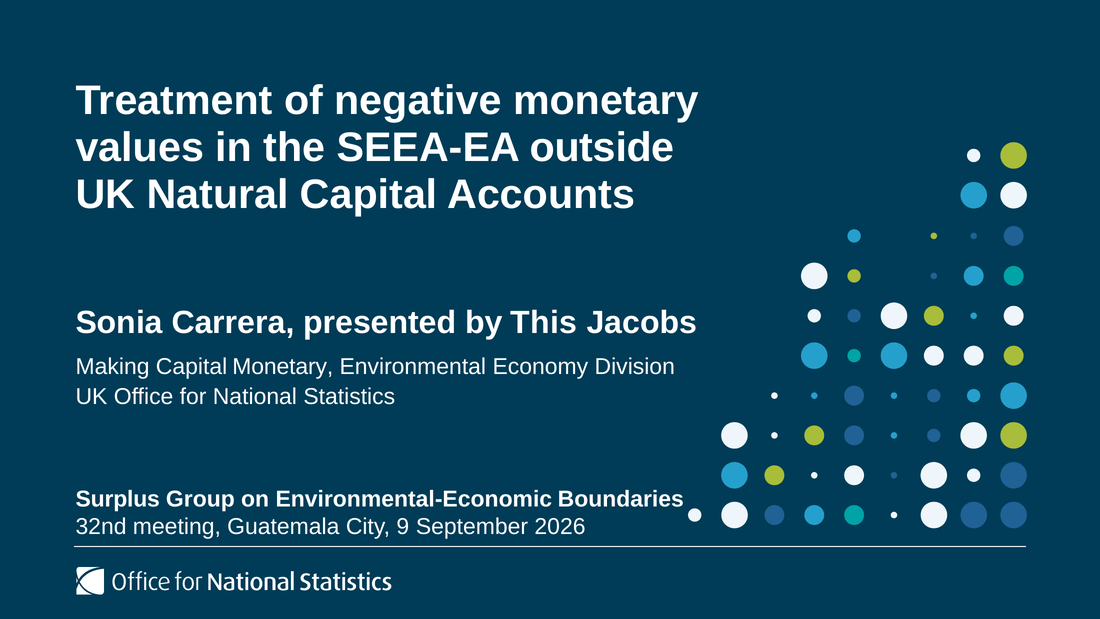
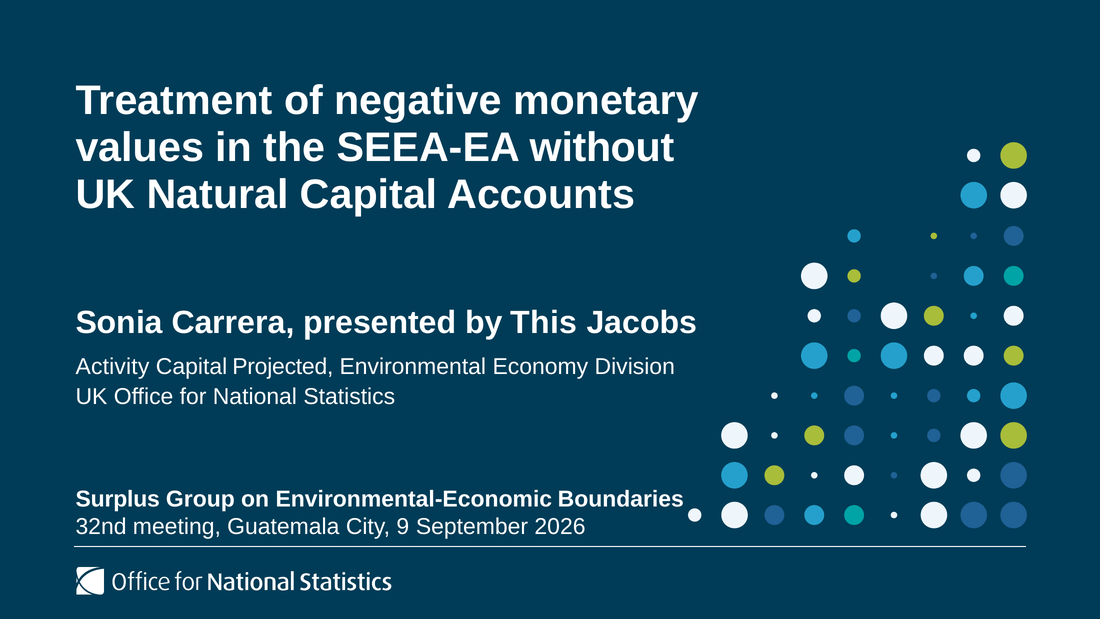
outside: outside -> without
Making: Making -> Activity
Capital Monetary: Monetary -> Projected
